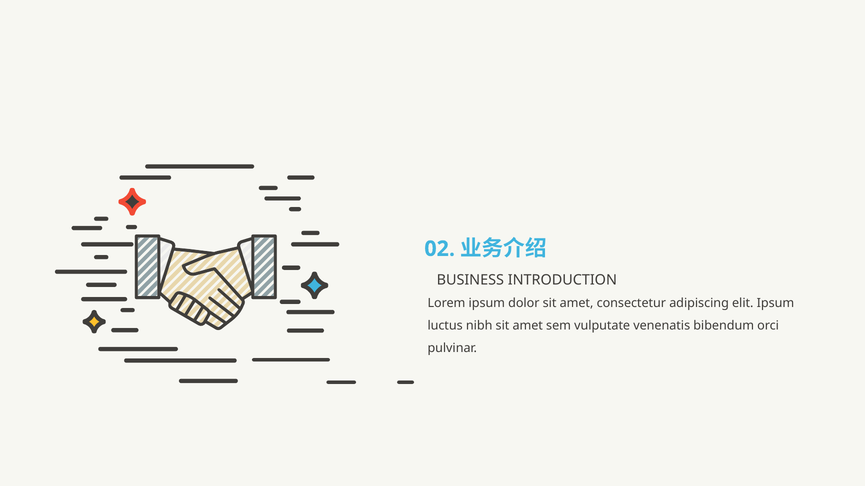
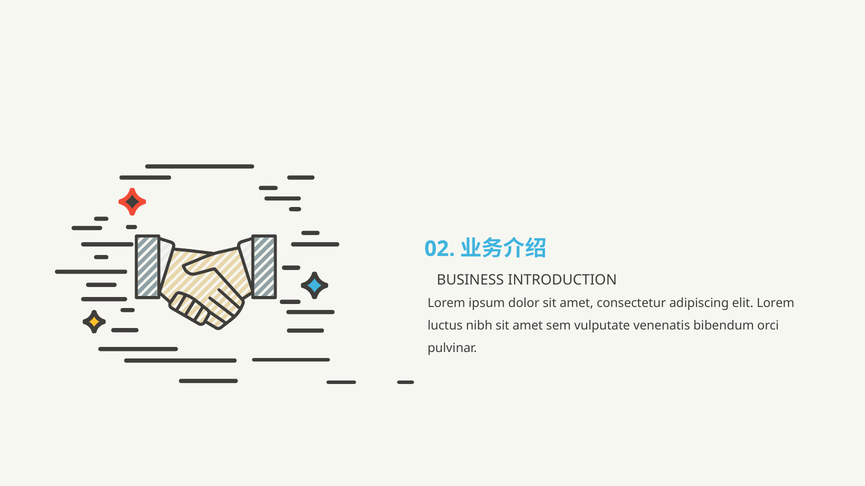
elit Ipsum: Ipsum -> Lorem
